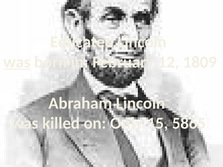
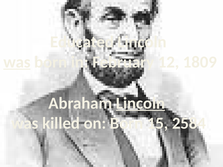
Lincoln at (141, 103) underline: none -> present
on Only: Only -> Born
5865: 5865 -> 2584
